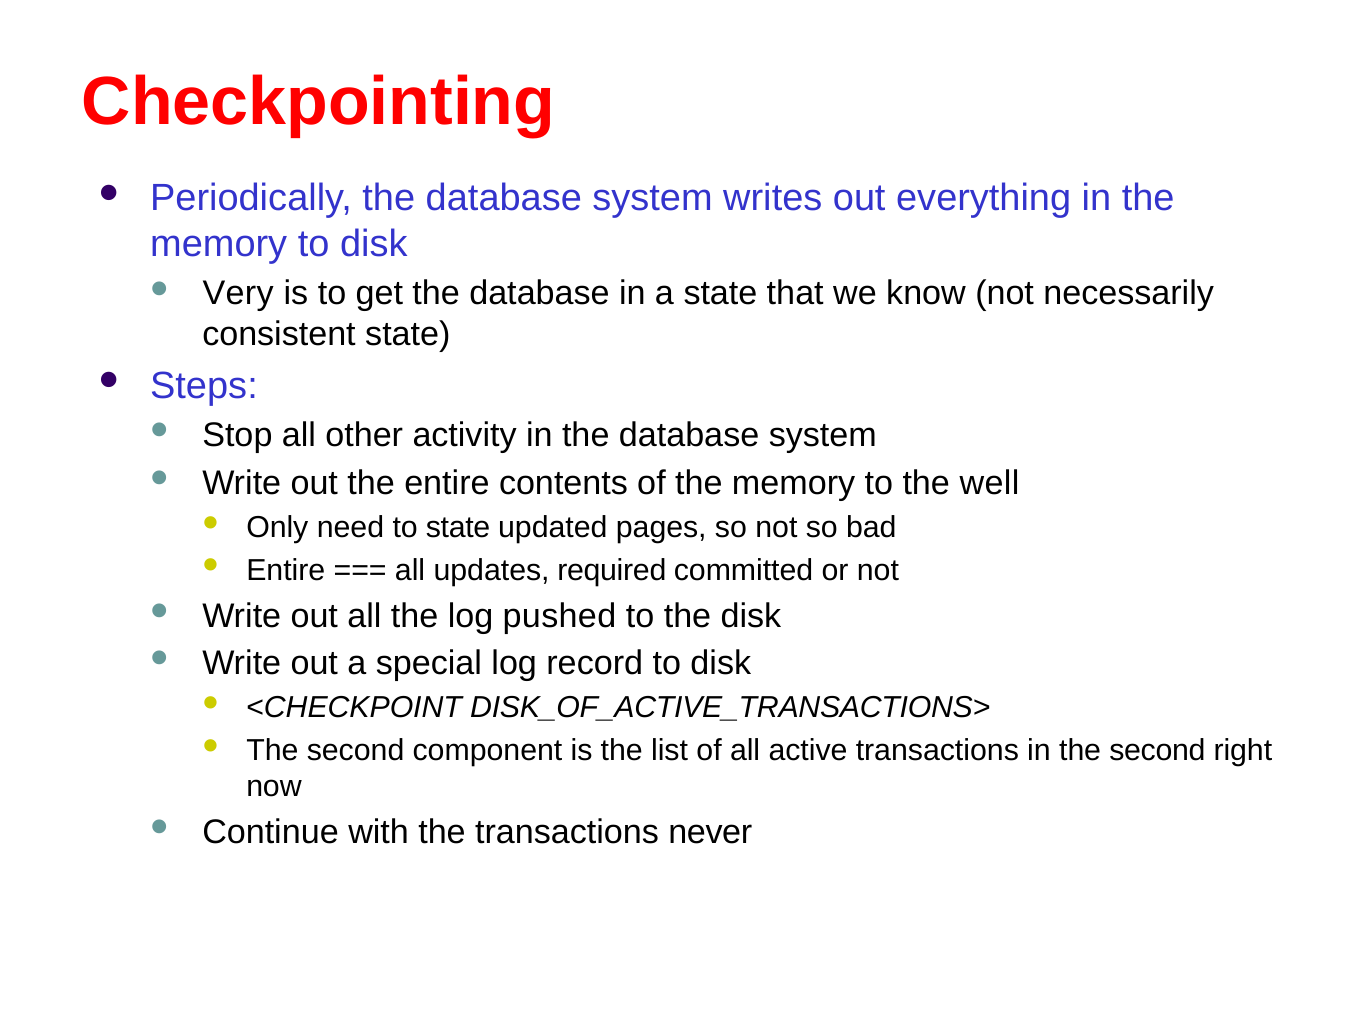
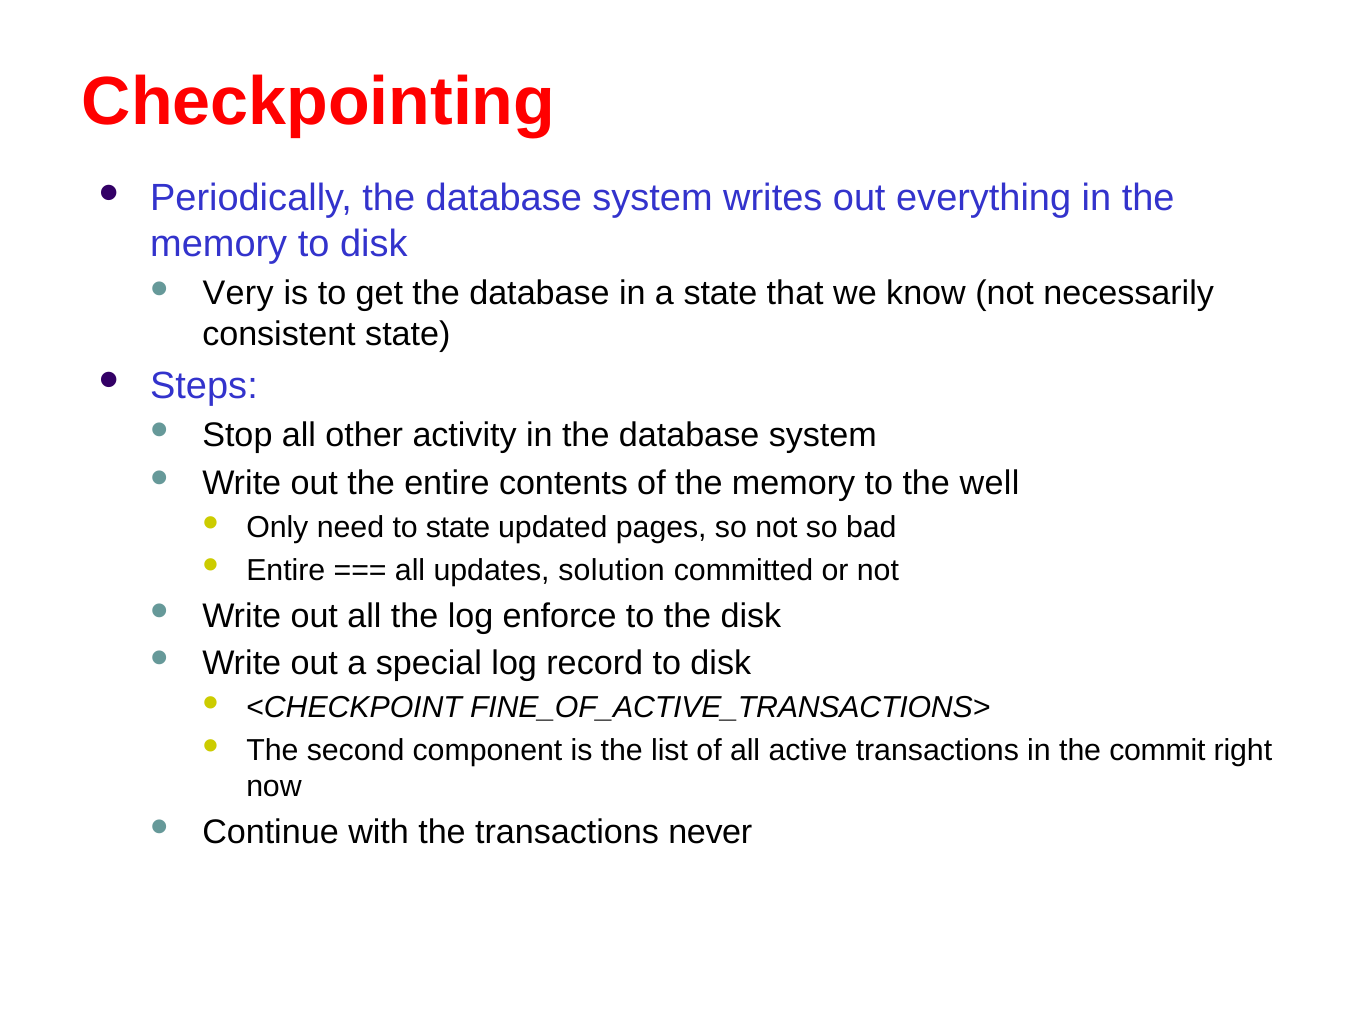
required: required -> solution
pushed: pushed -> enforce
DISK_OF_ACTIVE_TRANSACTIONS>: DISK_OF_ACTIVE_TRANSACTIONS> -> FINE_OF_ACTIVE_TRANSACTIONS>
in the second: second -> commit
